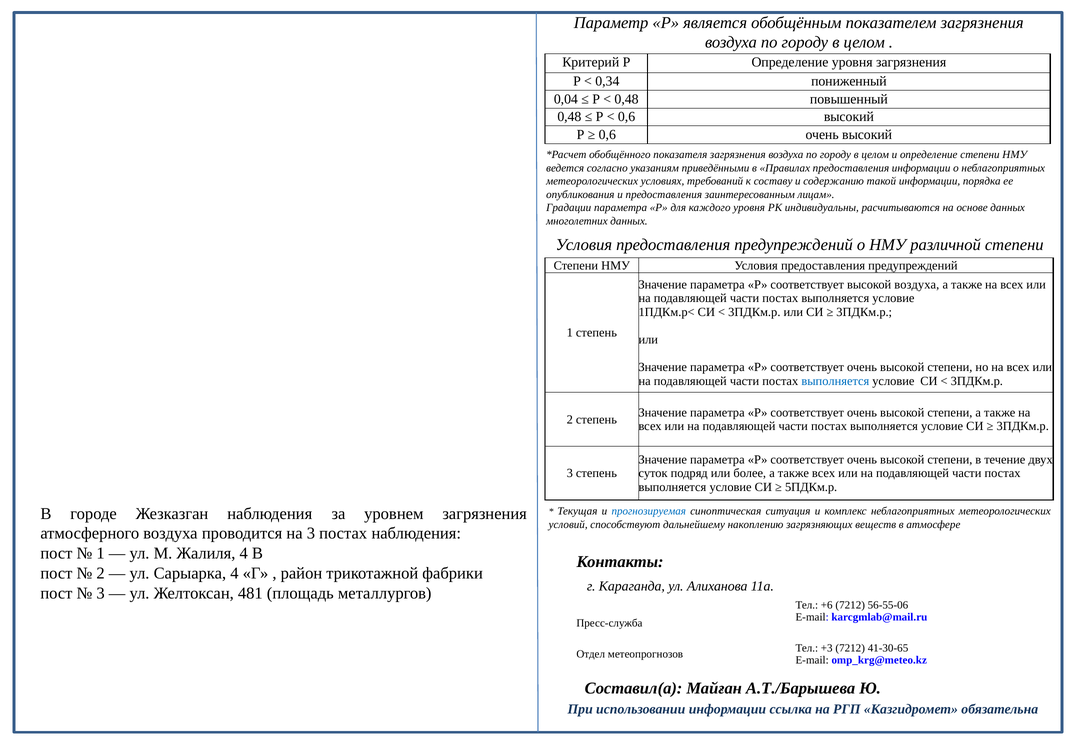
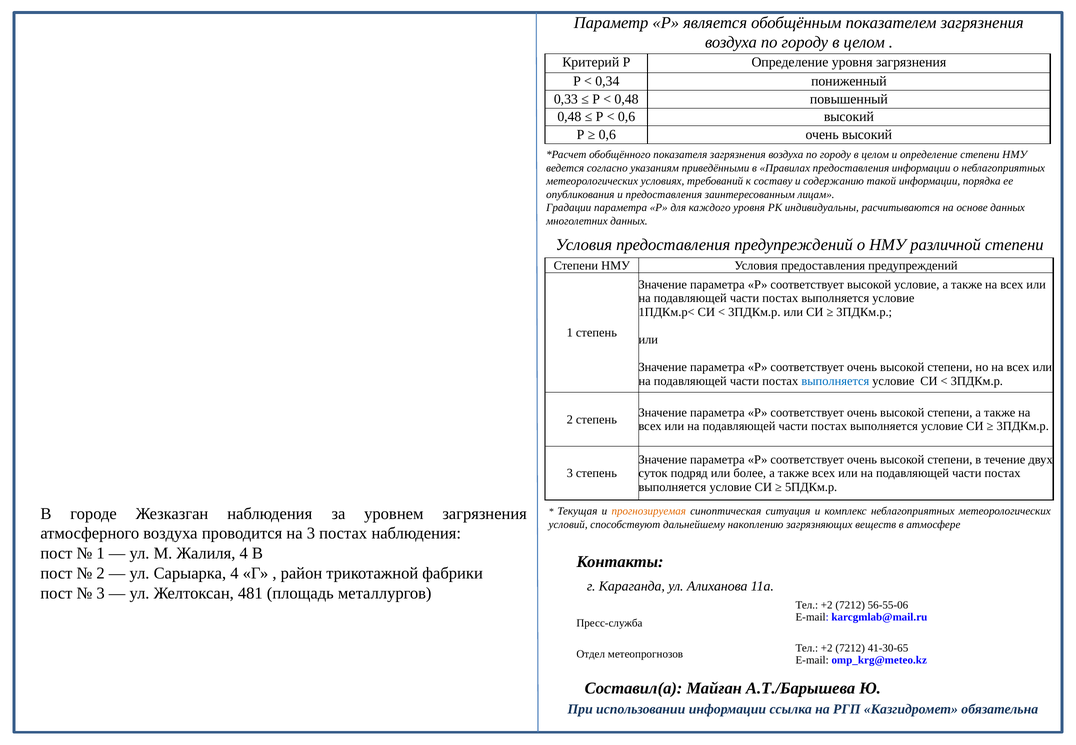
0,04: 0,04 -> 0,33
высокой воздуха: воздуха -> условие
прогнозируемая colour: blue -> orange
+6 at (827, 605): +6 -> +2
+3 at (827, 648): +3 -> +2
